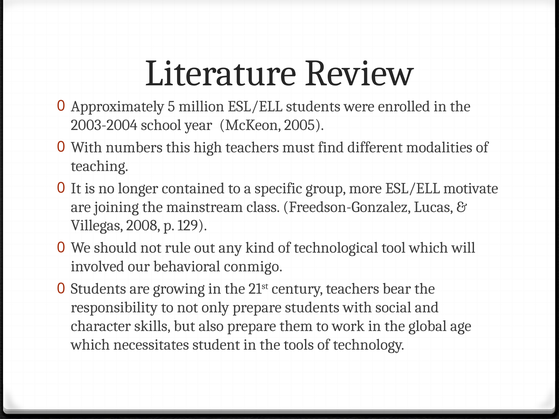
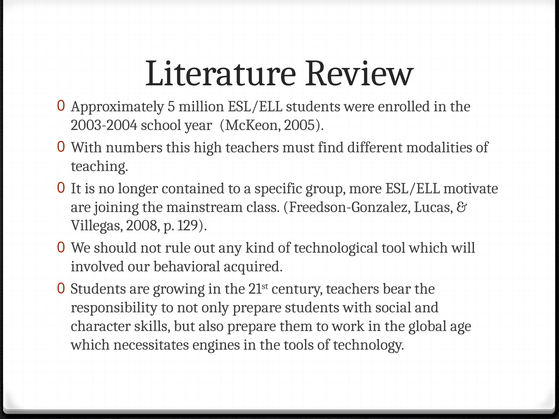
conmigo: conmigo -> acquired
student: student -> engines
